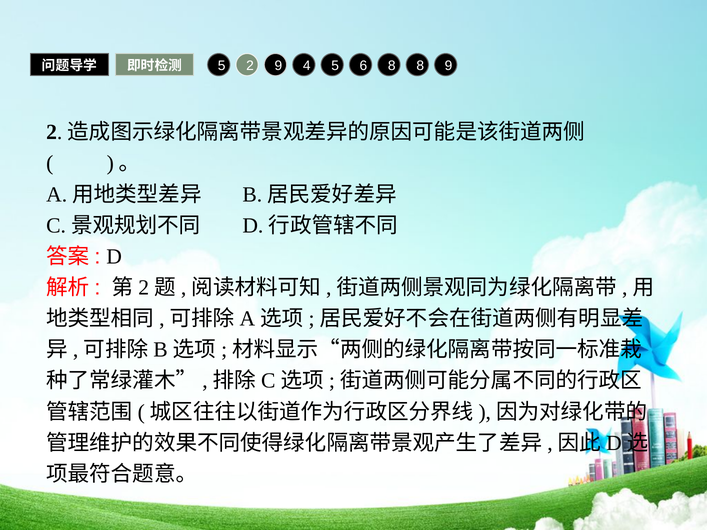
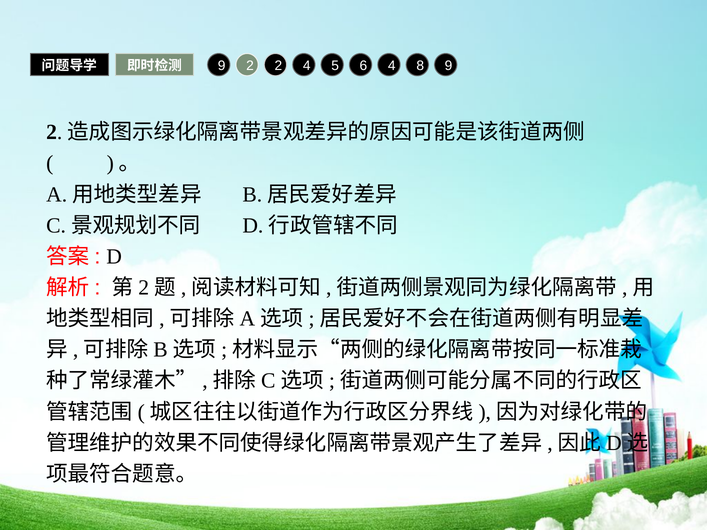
5 at (222, 66): 5 -> 9
2 9: 9 -> 2
6 8: 8 -> 4
